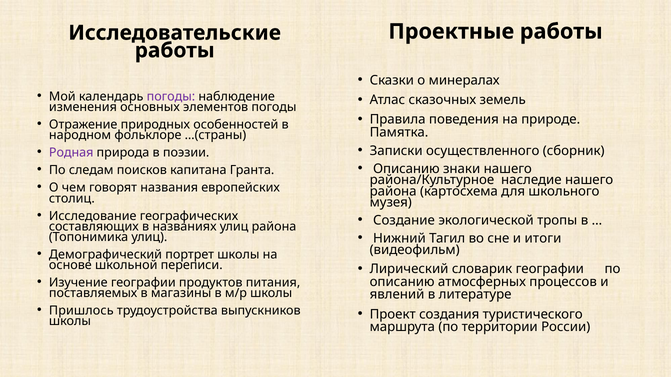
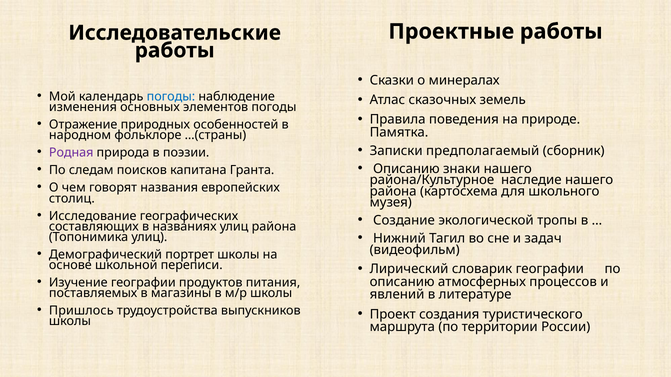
погоды at (171, 97) colour: purple -> blue
осуществленного: осуществленного -> предполагаемый
итоги: итоги -> задач
